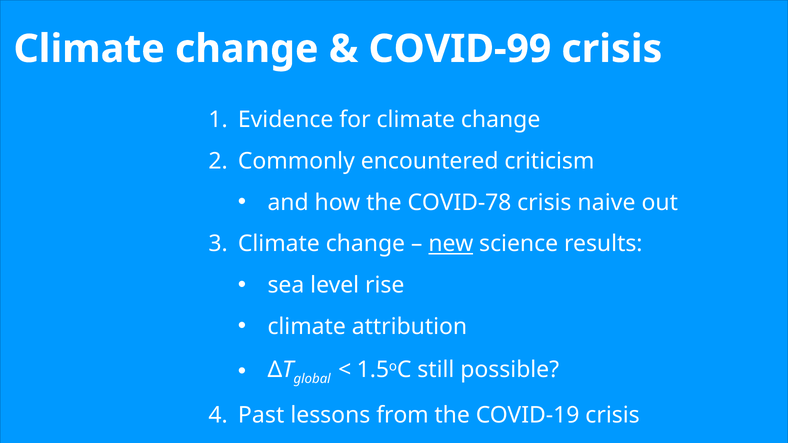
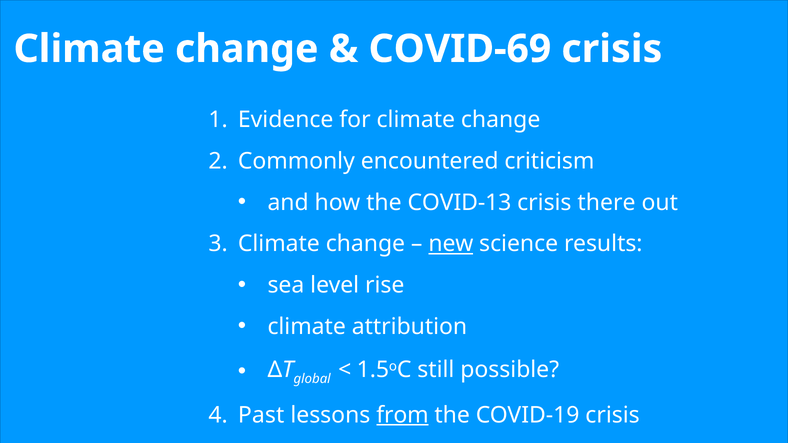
COVID-99: COVID-99 -> COVID-69
COVID-78: COVID-78 -> COVID-13
naive: naive -> there
from underline: none -> present
